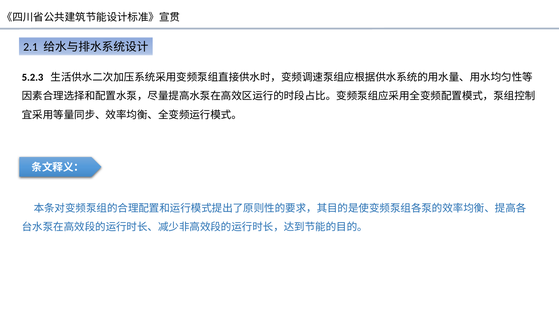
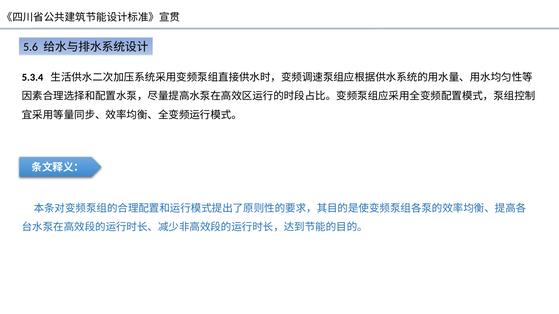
2.1: 2.1 -> 5.6
5.2.3: 5.2.3 -> 5.3.4
